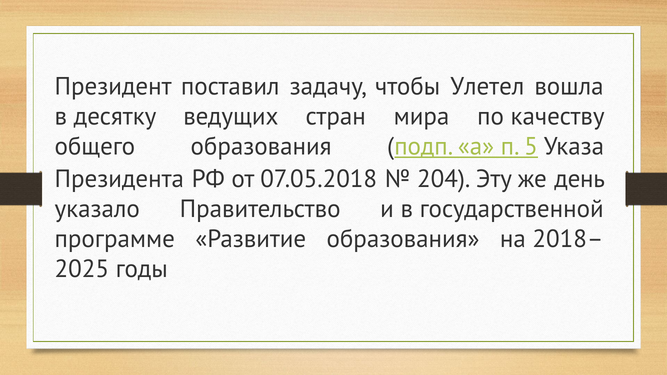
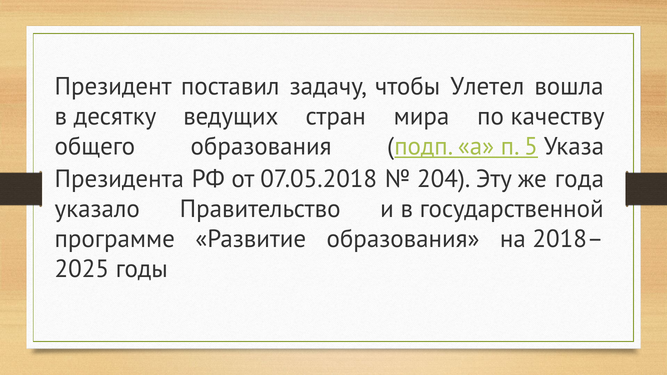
день: день -> года
